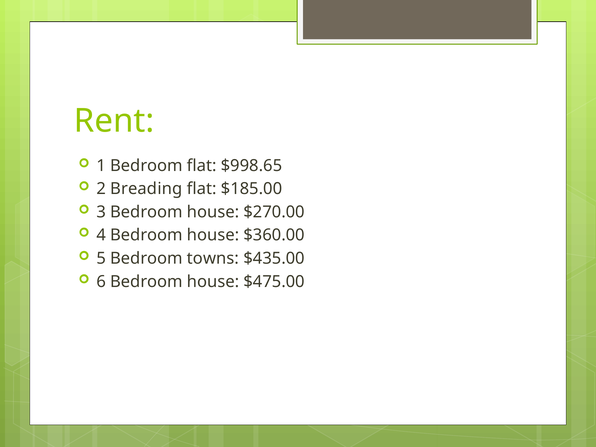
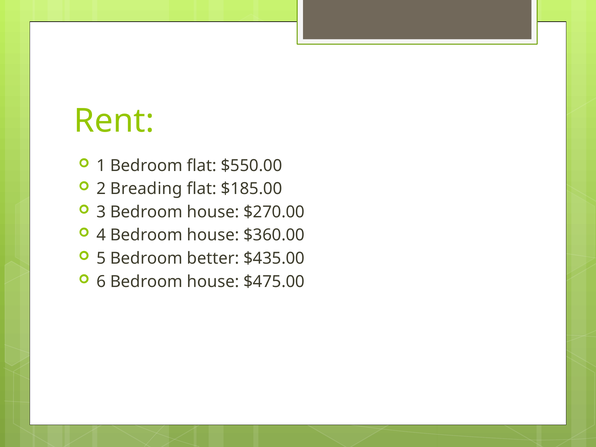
$998.65: $998.65 -> $550.00
towns: towns -> better
